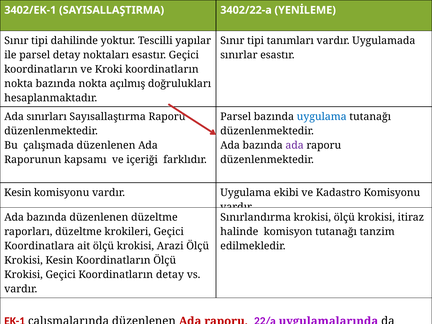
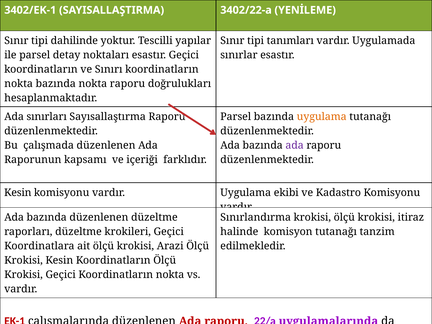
ve Kroki: Kroki -> Sınırı
nokta açılmış: açılmış -> raporu
uygulama at (322, 117) colour: blue -> orange
Geçici Koordinatların detay: detay -> nokta
